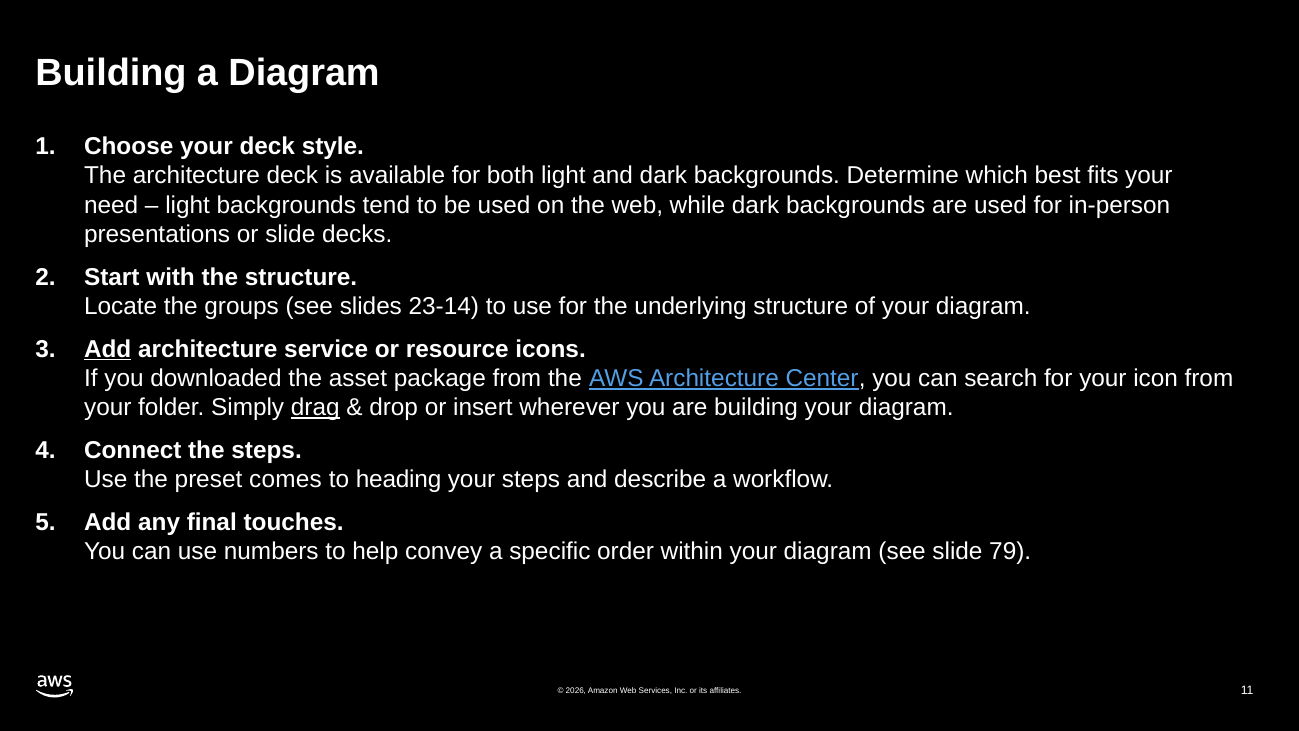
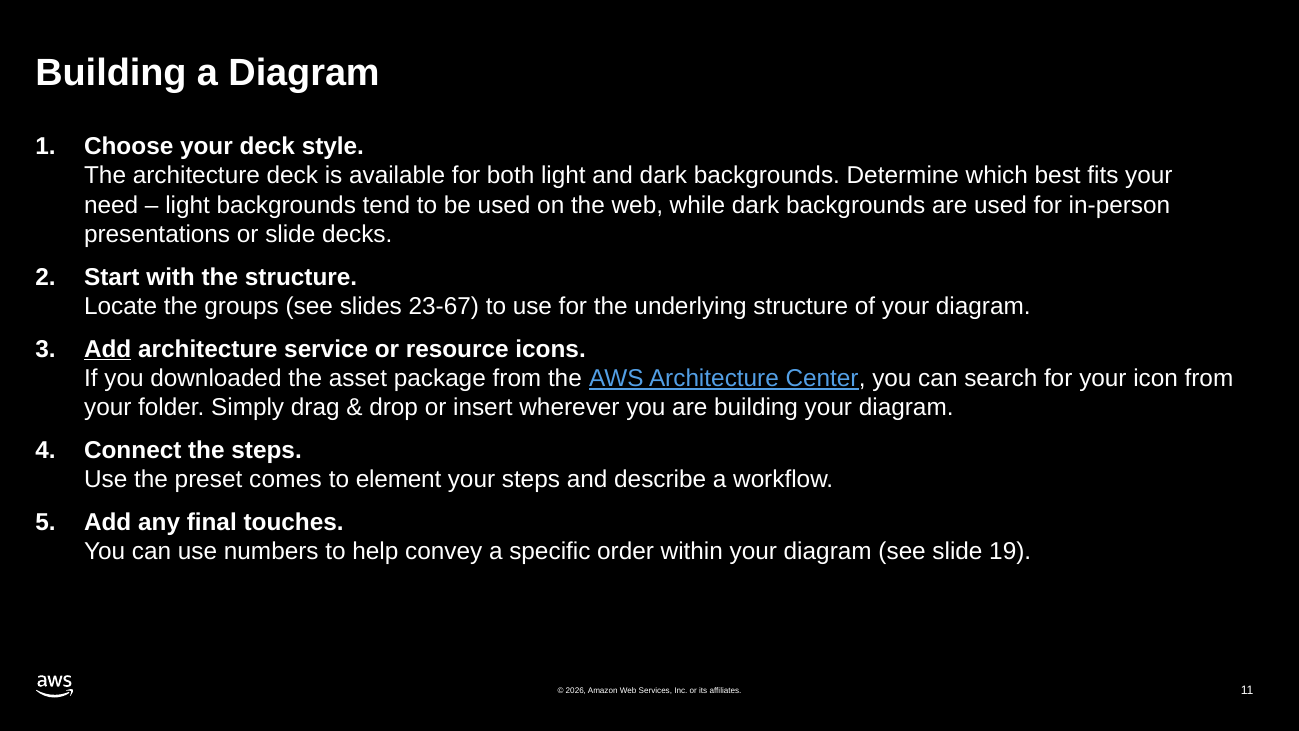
23-14: 23-14 -> 23-67
drag underline: present -> none
heading: heading -> element
79: 79 -> 19
